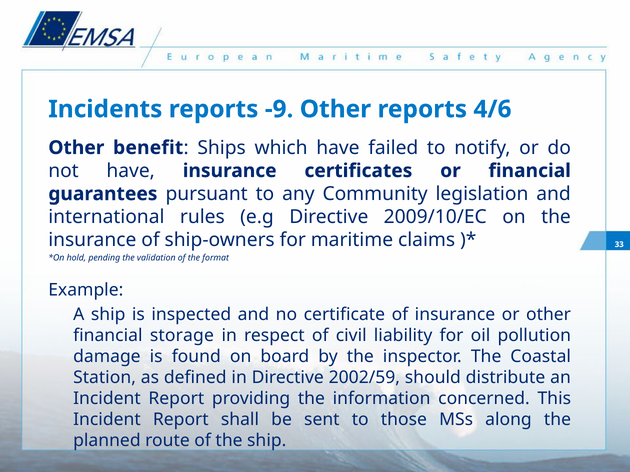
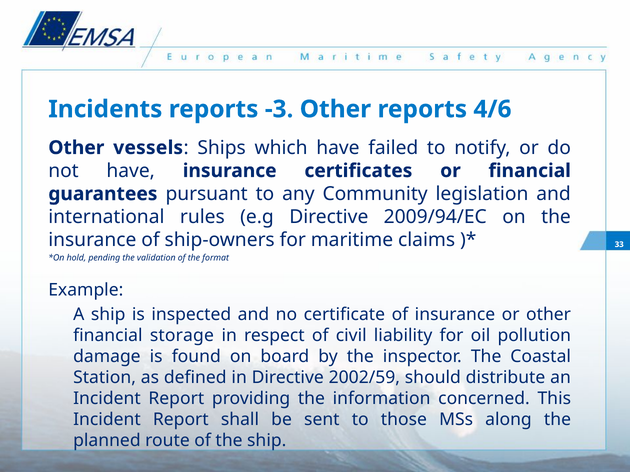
-9: -9 -> -3
benefit: benefit -> vessels
2009/10/EC: 2009/10/EC -> 2009/94/EC
